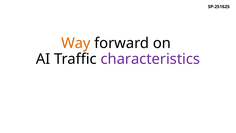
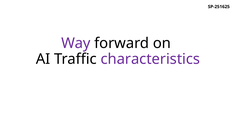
Way colour: orange -> purple
